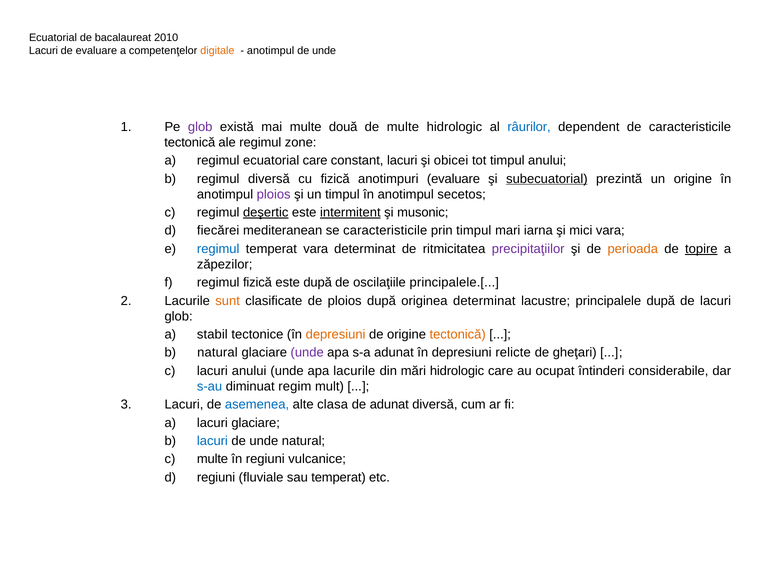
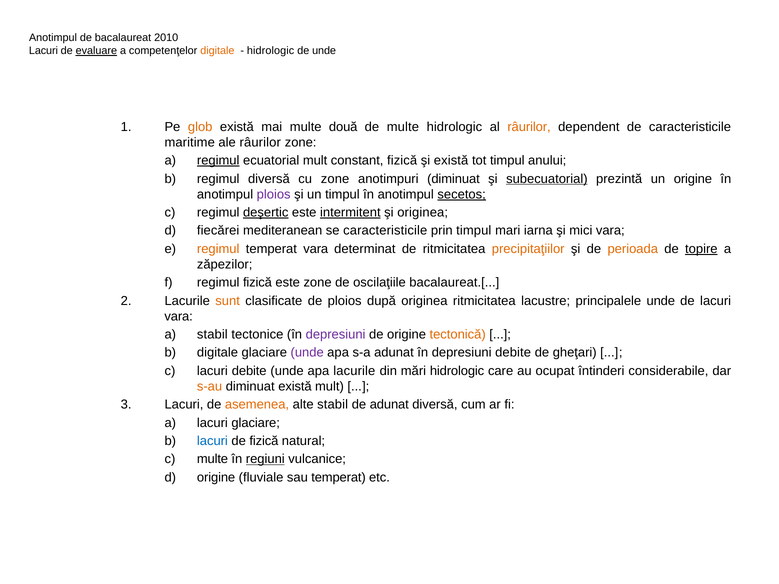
Ecuatorial at (53, 38): Ecuatorial -> Anotimpul
evaluare at (96, 51) underline: none -> present
anotimpul at (271, 51): anotimpul -> hidrologic
glob at (200, 127) colour: purple -> orange
râurilor at (529, 127) colour: blue -> orange
tectonică at (190, 142): tectonică -> maritime
ale regimul: regimul -> râurilor
regimul at (218, 161) underline: none -> present
ecuatorial care: care -> mult
constant lacuri: lacuri -> fizică
şi obicei: obicei -> există
cu fizică: fizică -> zone
anotimpuri evaluare: evaluare -> diminuat
secetos underline: none -> present
şi musonic: musonic -> originea
regimul at (218, 249) colour: blue -> orange
precipitaţiilor colour: purple -> orange
este după: după -> zone
principalele.[: principalele.[ -> bacalaureat.[
originea determinat: determinat -> ritmicitatea
principalele după: după -> unde
glob at (179, 316): glob -> vara
depresiuni at (336, 335) colour: orange -> purple
natural at (217, 353): natural -> digitale
depresiuni relicte: relicte -> debite
lacuri anului: anului -> debite
s-au colour: blue -> orange
diminuat regim: regim -> există
asemenea colour: blue -> orange
alte clasa: clasa -> stabil
unde at (264, 441): unde -> fizică
regiuni at (265, 459) underline: none -> present
regiuni at (216, 478): regiuni -> origine
